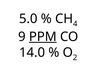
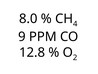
5.0: 5.0 -> 8.0
PPM underline: present -> none
14.0: 14.0 -> 12.8
